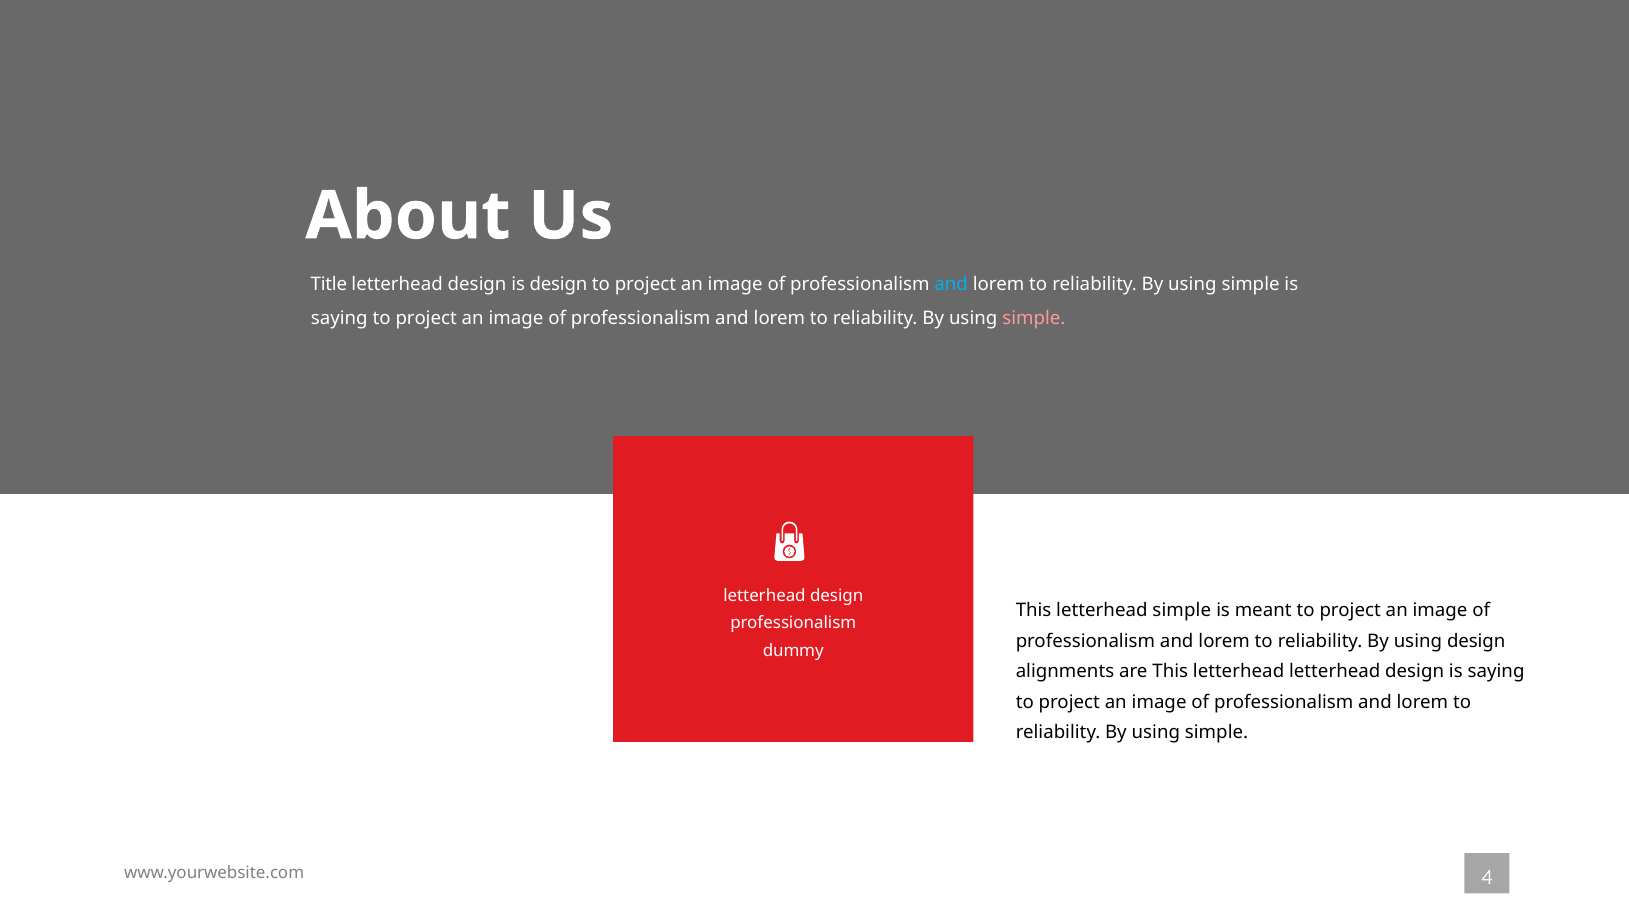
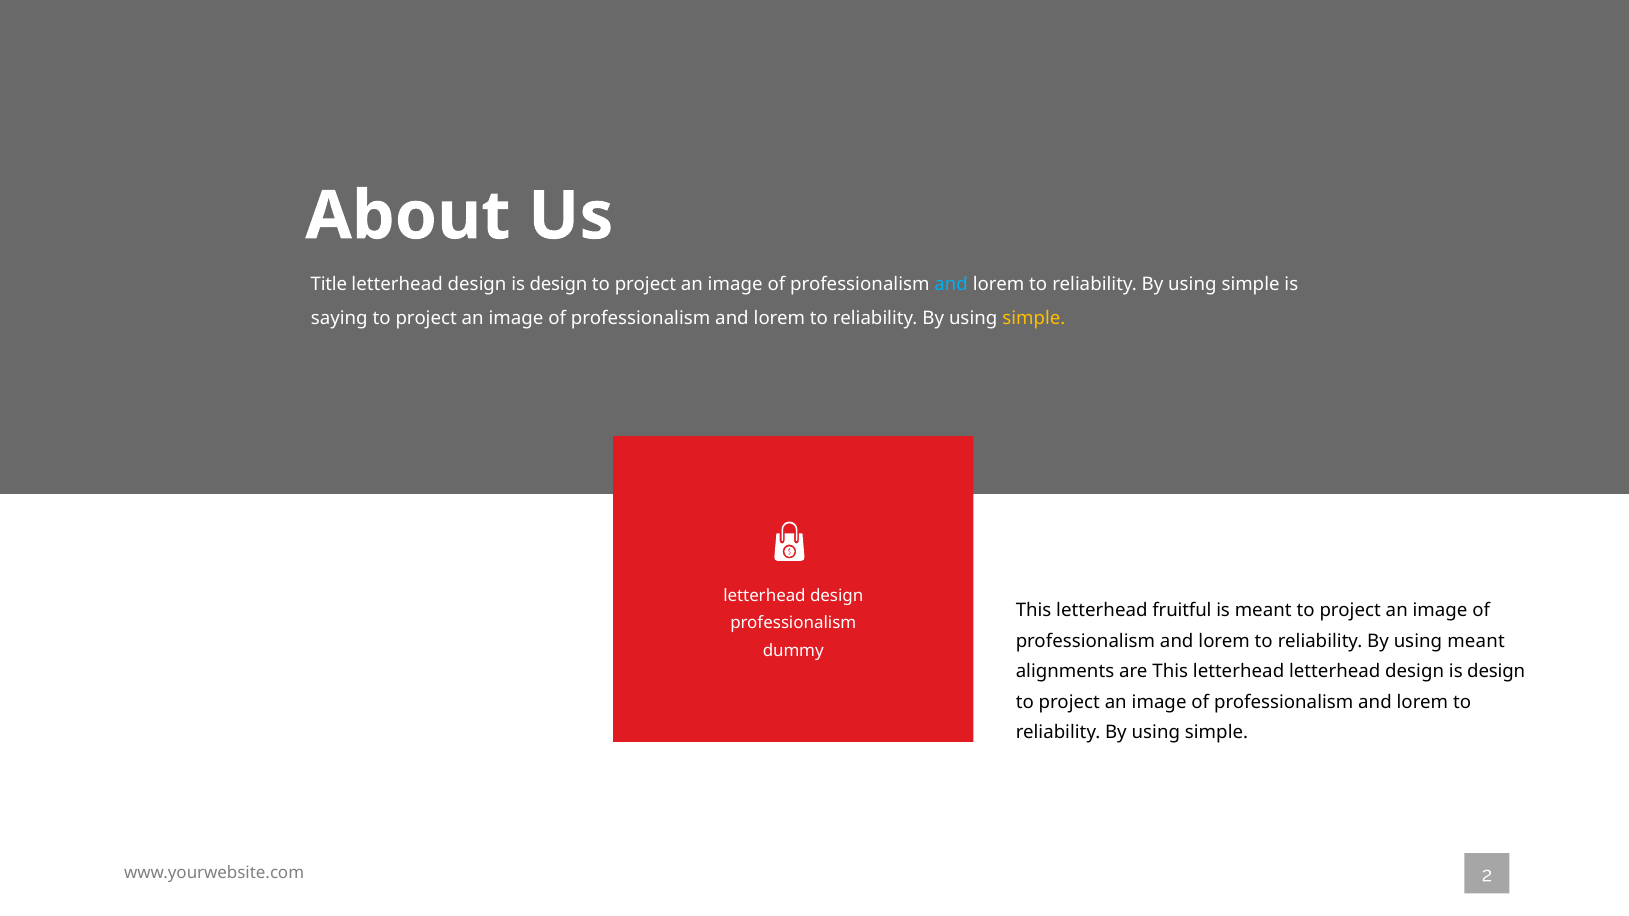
simple at (1034, 318) colour: pink -> yellow
letterhead simple: simple -> fruitful
using design: design -> meant
saying at (1496, 672): saying -> design
4: 4 -> 2
